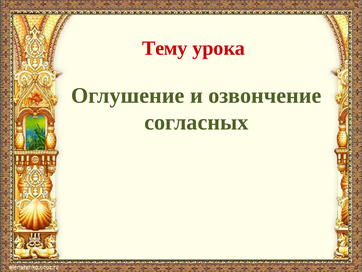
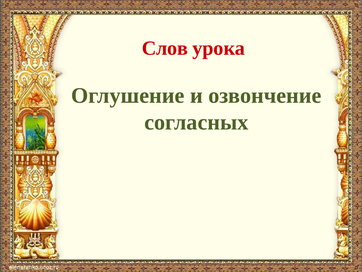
Тему: Тему -> Слов
